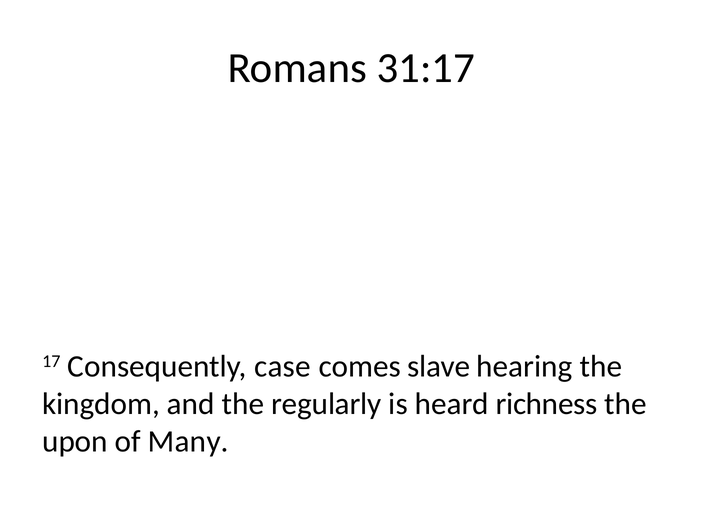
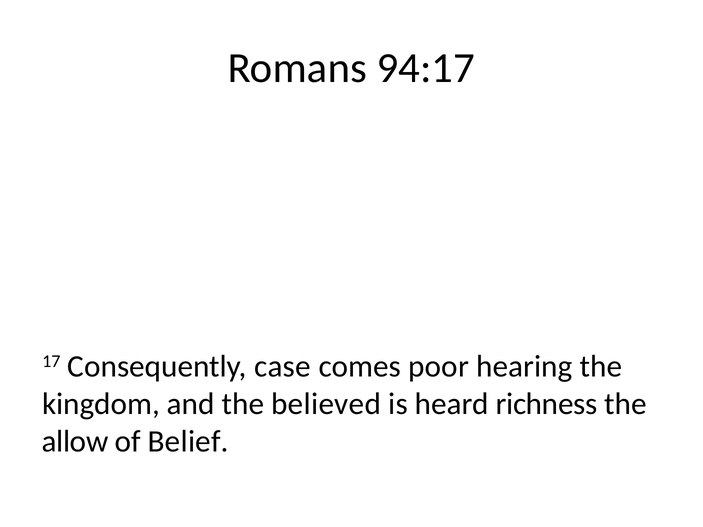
31:17: 31:17 -> 94:17
slave: slave -> poor
regularly: regularly -> believed
upon: upon -> allow
Many: Many -> Belief
